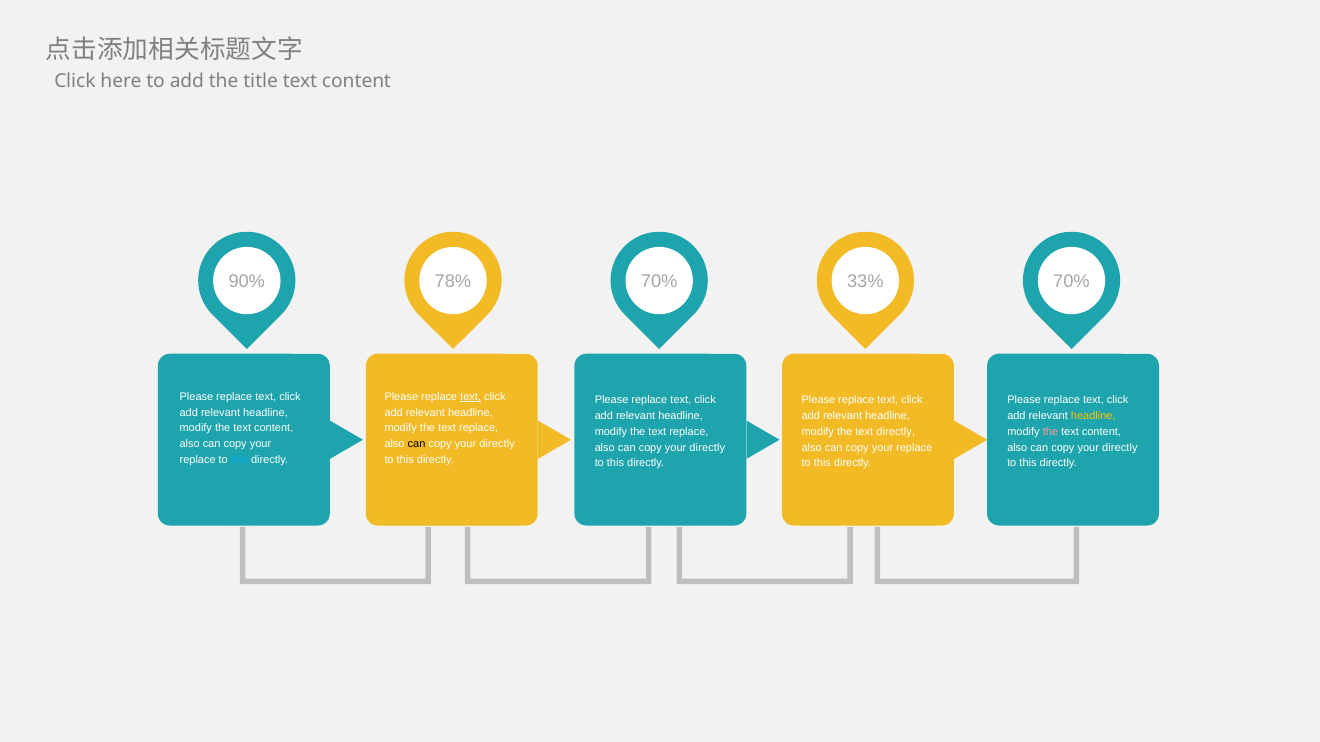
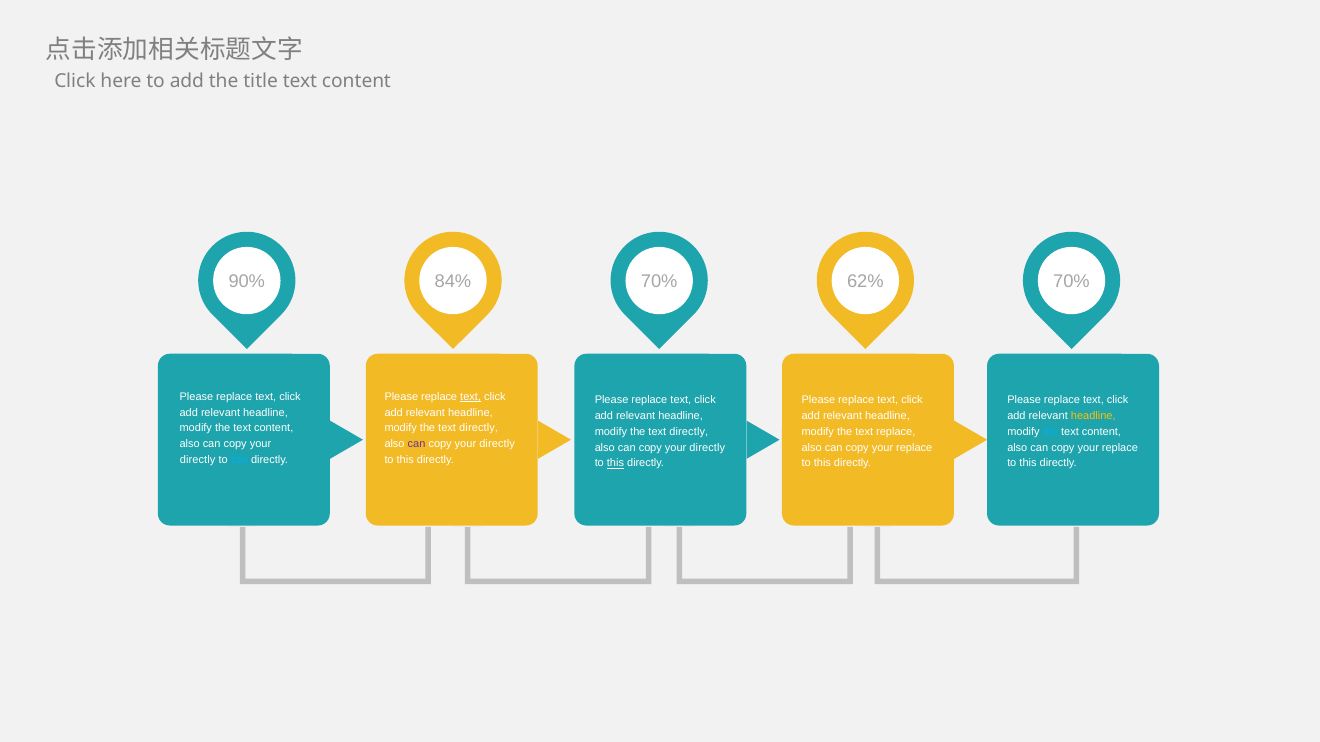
78%: 78% -> 84%
33%: 33% -> 62%
replace at (479, 428): replace -> directly
replace at (689, 432): replace -> directly
text directly: directly -> replace
the at (1050, 432) colour: pink -> light blue
can at (417, 444) colour: black -> purple
directly at (1120, 448): directly -> replace
replace at (198, 460): replace -> directly
this at (615, 464) underline: none -> present
